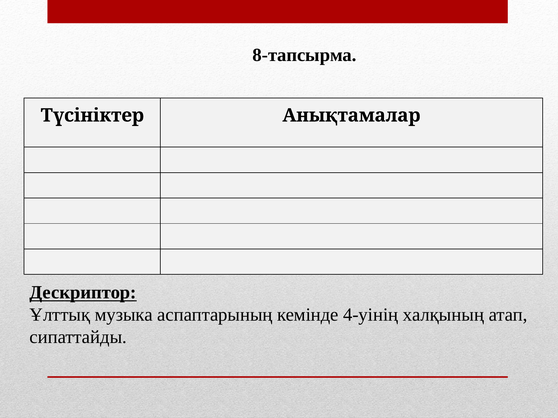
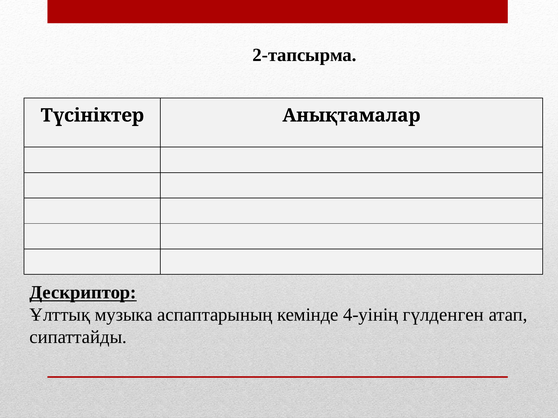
8-тапсырма: 8-тапсырма -> 2-тапсырма
халқының: халқының -> гүлденген
